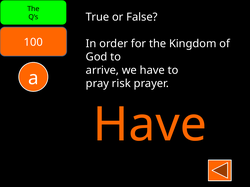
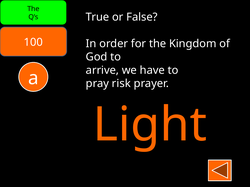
Have at (150, 125): Have -> Light
